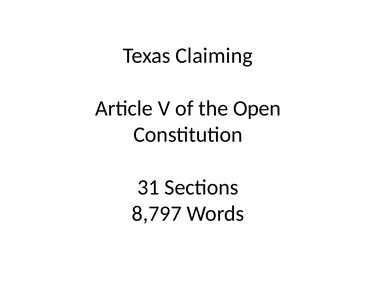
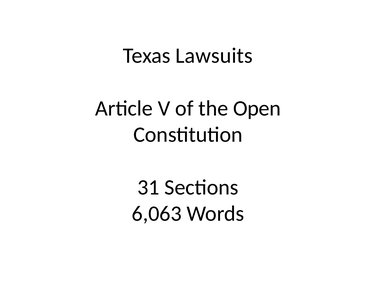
Claiming: Claiming -> Lawsuits
8,797: 8,797 -> 6,063
